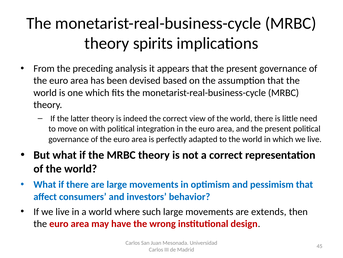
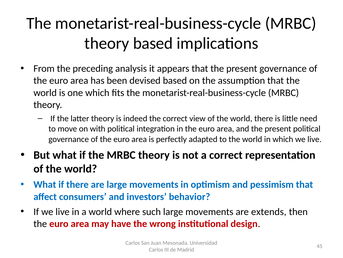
theory spirits: spirits -> based
